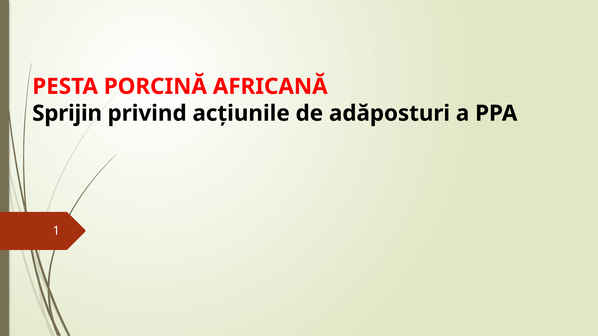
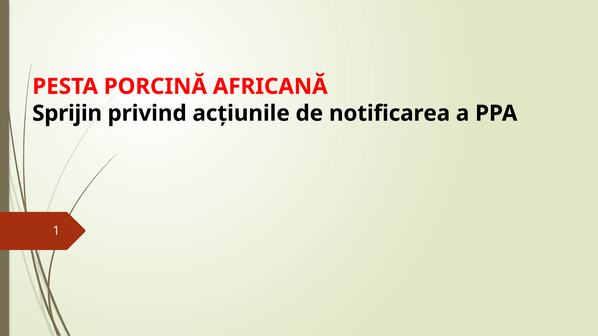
adăposturi: adăposturi -> notificarea
